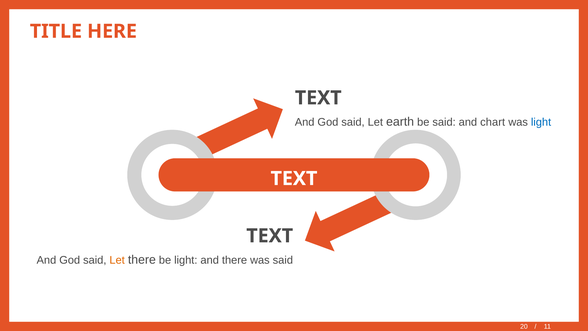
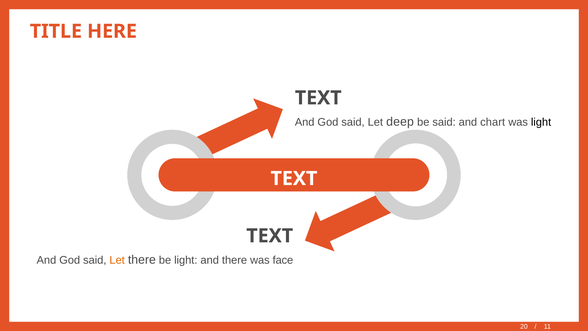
earth: earth -> deep
light at (541, 122) colour: blue -> black
was said: said -> face
